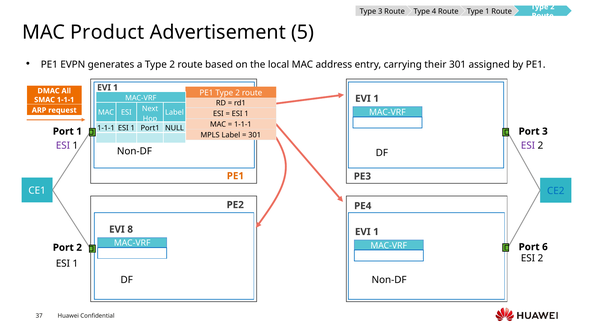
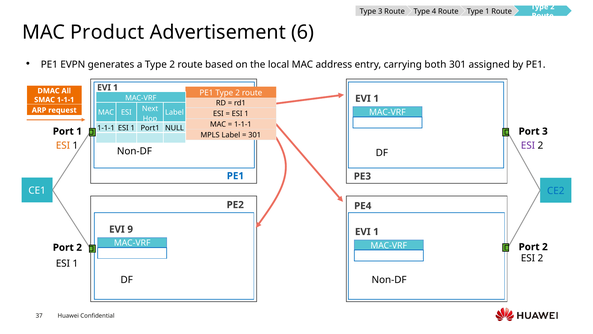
5: 5 -> 6
their: their -> both
ESI at (63, 145) colour: purple -> orange
PE1 at (235, 176) colour: orange -> blue
8: 8 -> 9
6 at (545, 247): 6 -> 2
